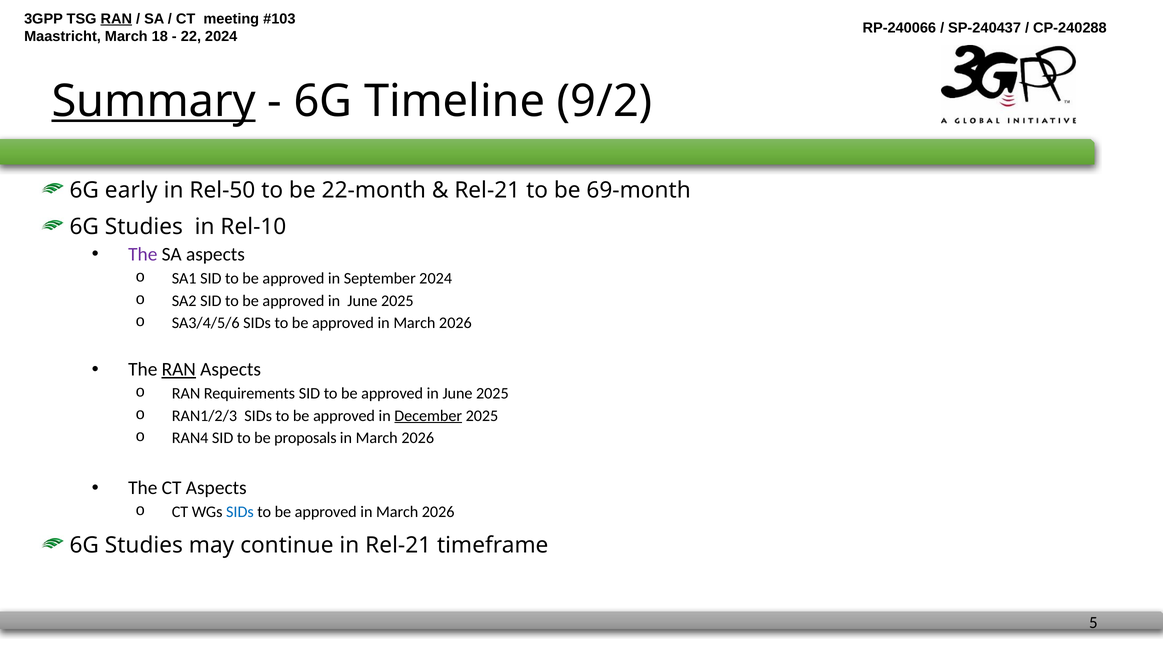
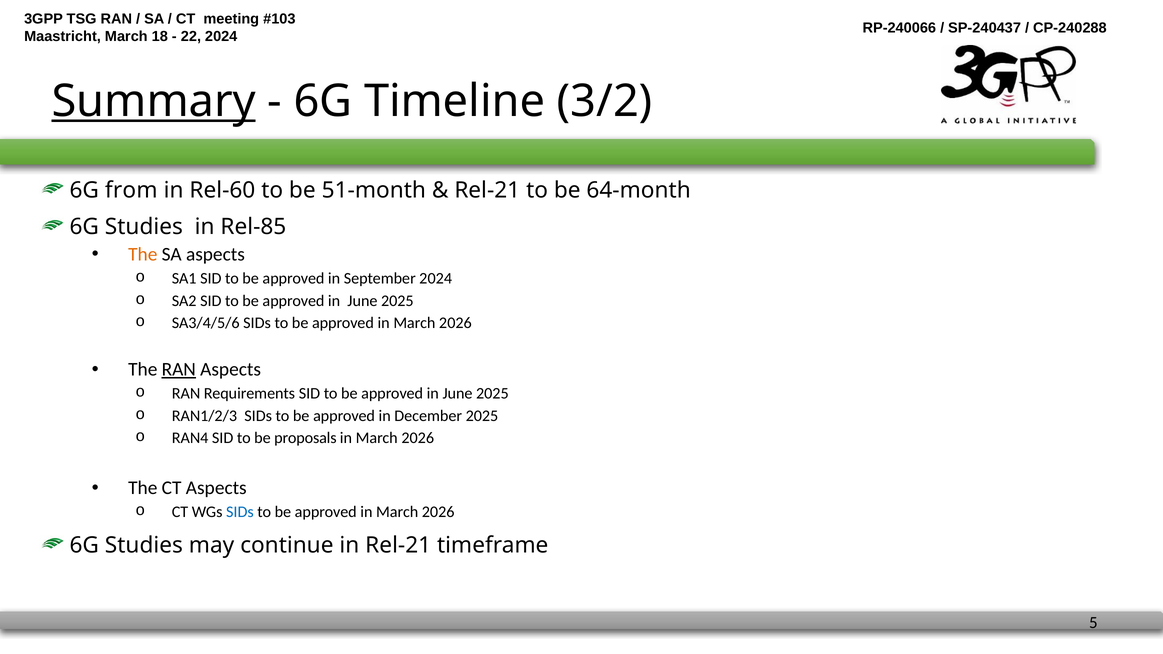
RAN at (116, 19) underline: present -> none
9/2: 9/2 -> 3/2
early: early -> from
Rel-50: Rel-50 -> Rel-60
22-month: 22-month -> 51-month
69-month: 69-month -> 64-month
Rel-10: Rel-10 -> Rel-85
The at (143, 254) colour: purple -> orange
December underline: present -> none
